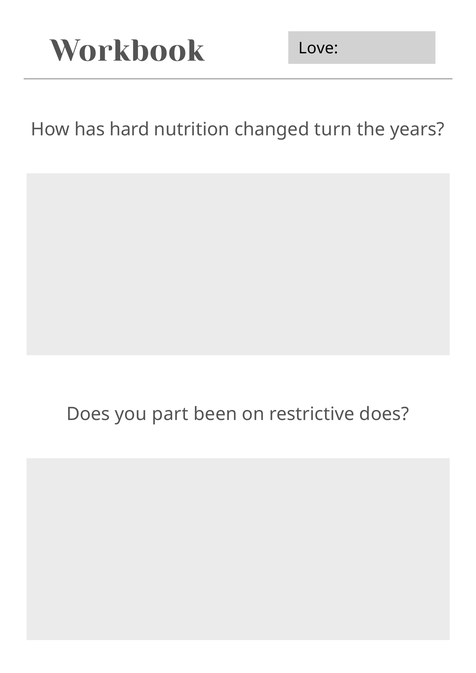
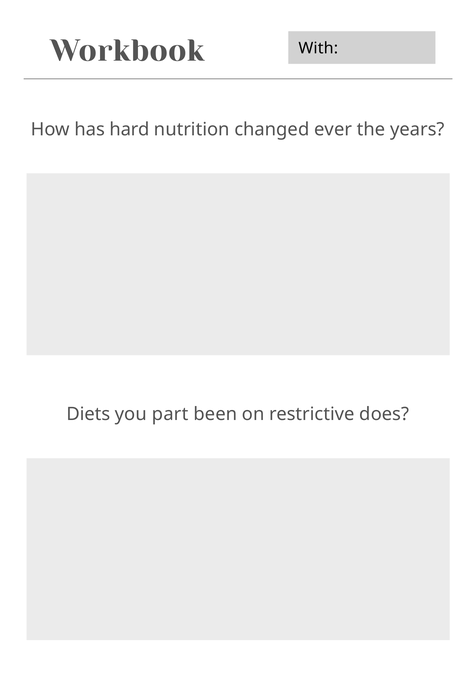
Love: Love -> With
turn: turn -> ever
Does at (88, 415): Does -> Diets
